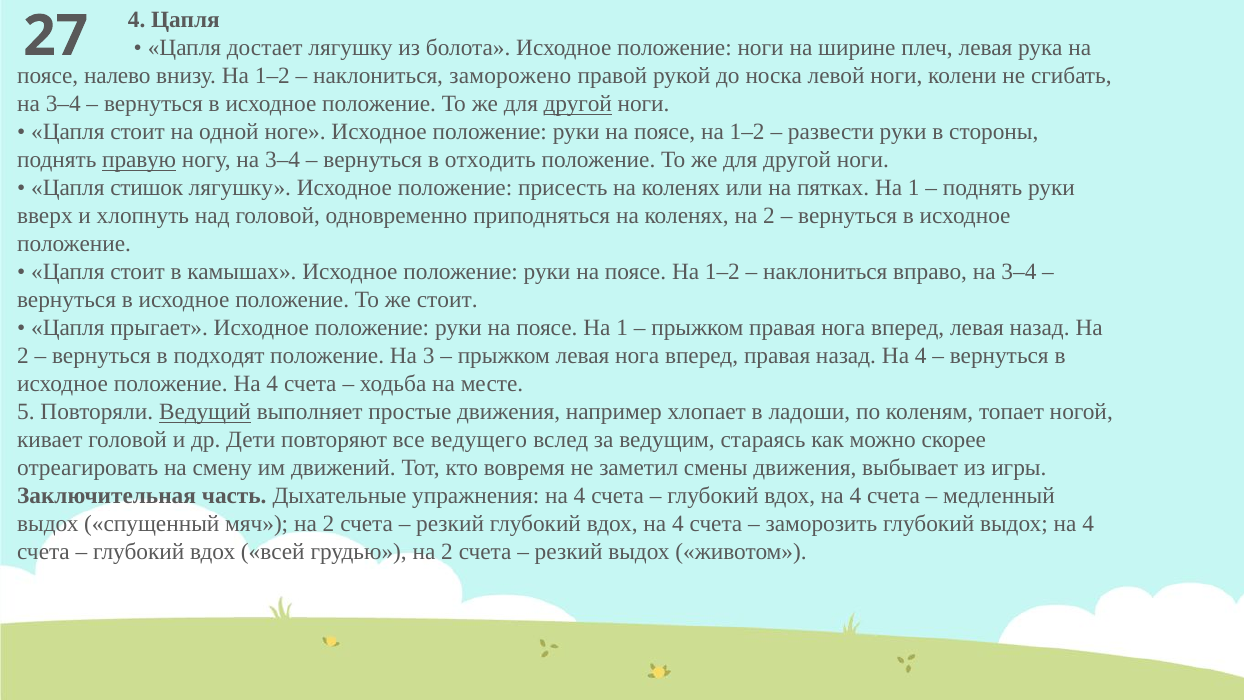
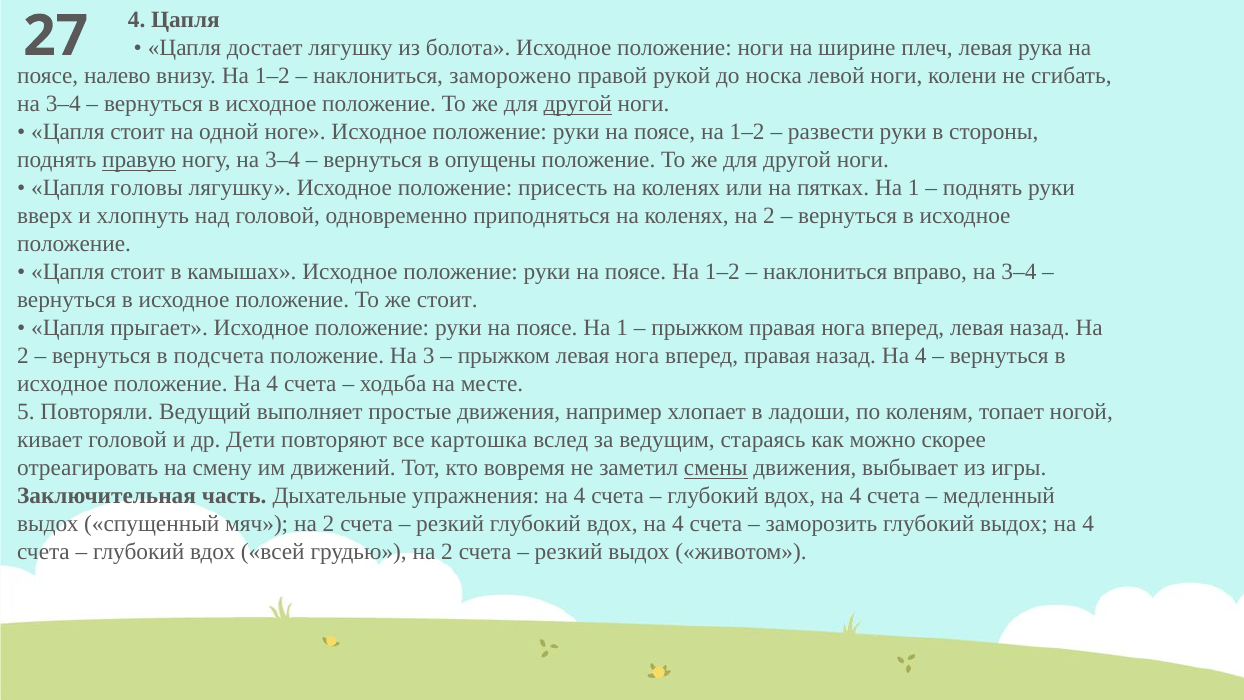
отходить: отходить -> опущены
стишок: стишок -> головы
подходят: подходят -> подсчета
Ведущий underline: present -> none
ведущего: ведущего -> картошка
смены underline: none -> present
